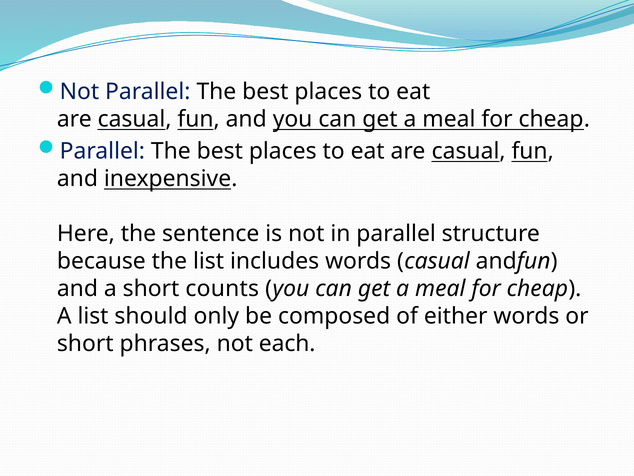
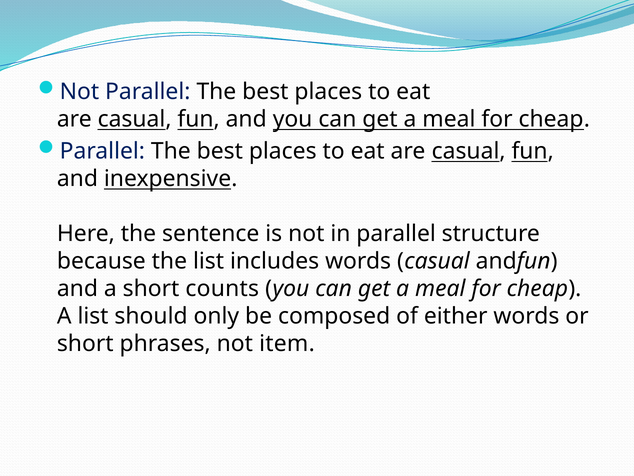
each: each -> item
